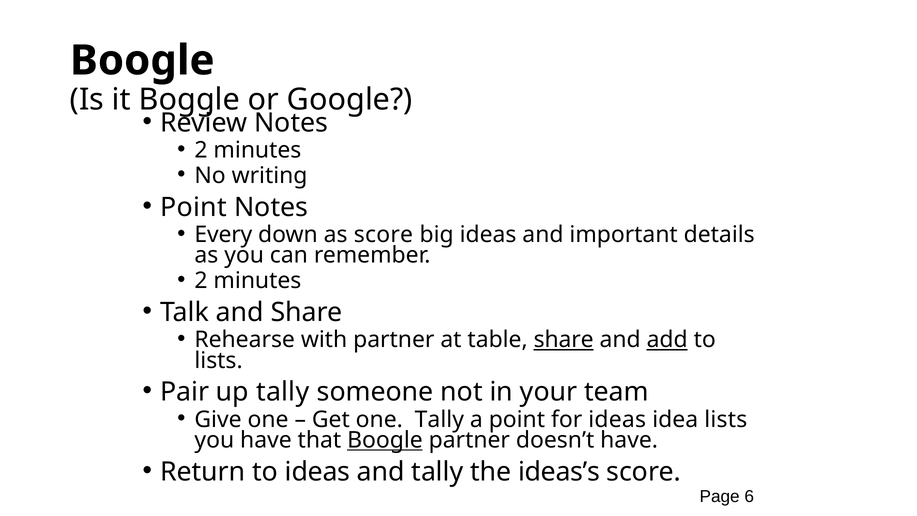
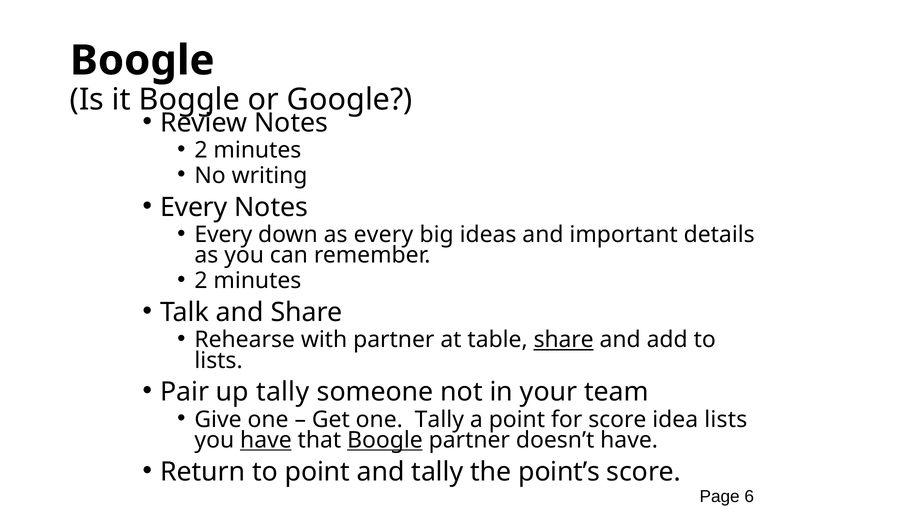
Point at (194, 207): Point -> Every
as score: score -> every
add underline: present -> none
for ideas: ideas -> score
have at (266, 440) underline: none -> present
to ideas: ideas -> point
ideas’s: ideas’s -> point’s
